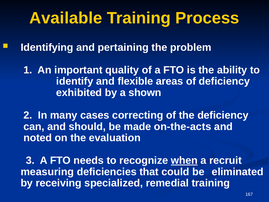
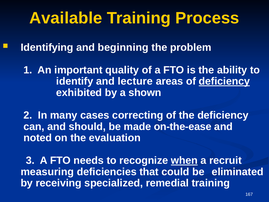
pertaining: pertaining -> beginning
flexible: flexible -> lecture
deficiency at (224, 81) underline: none -> present
on-the-acts: on-the-acts -> on-the-ease
